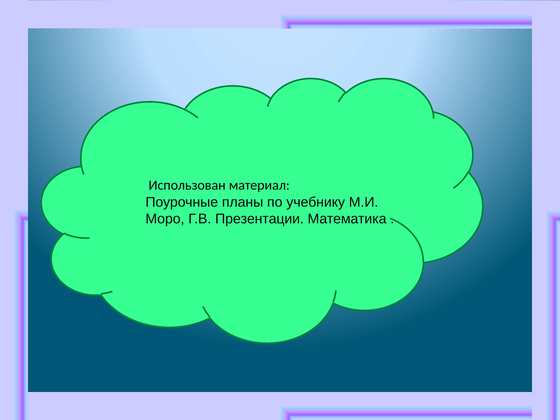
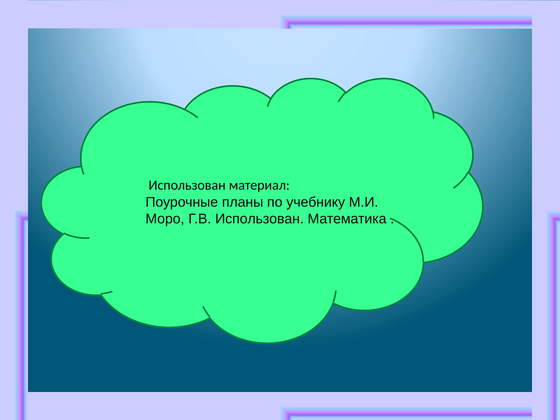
Г.В Презентации: Презентации -> Использован
